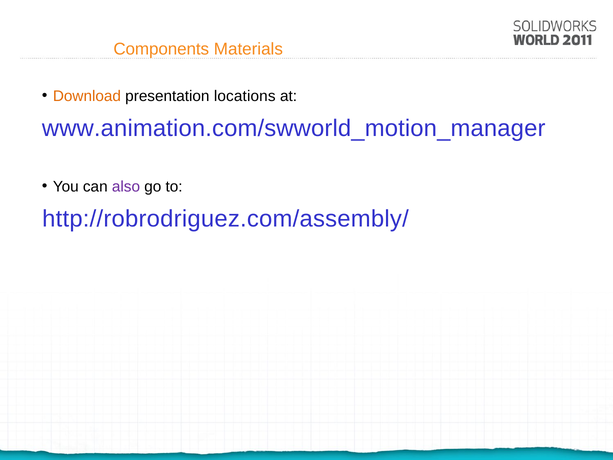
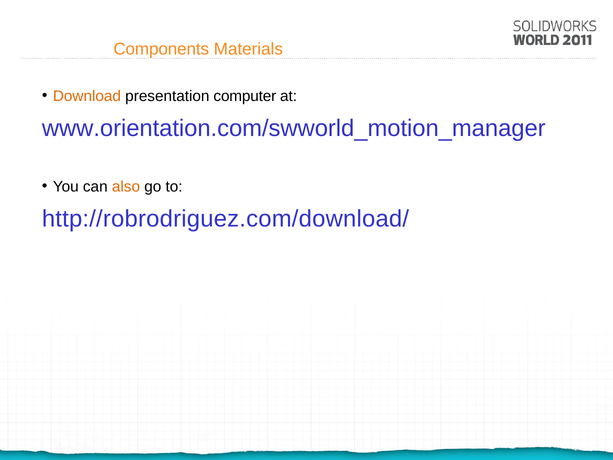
locations: locations -> computer
www.animation.com/swworld_motion_manager: www.animation.com/swworld_motion_manager -> www.orientation.com/swworld_motion_manager
also colour: purple -> orange
http://robrodriguez.com/assembly/: http://robrodriguez.com/assembly/ -> http://robrodriguez.com/download/
